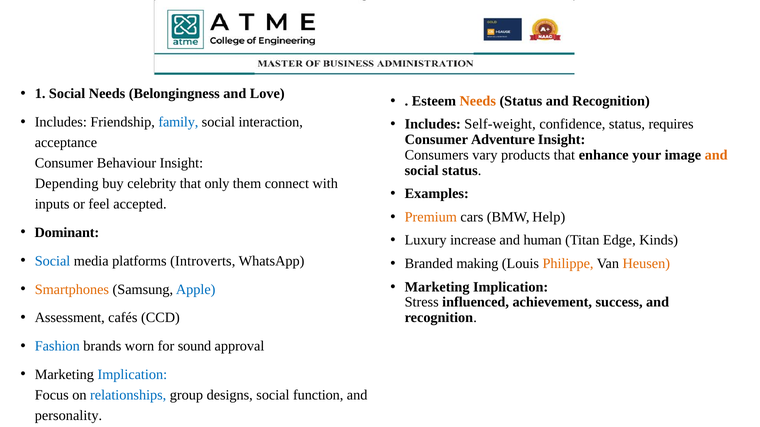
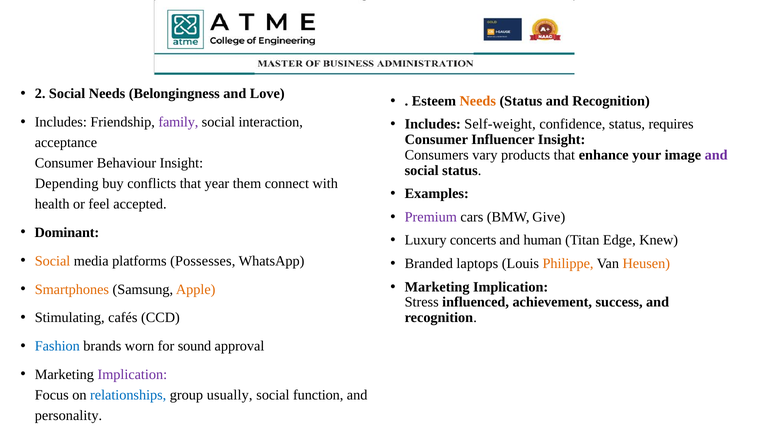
1: 1 -> 2
family colour: blue -> purple
Adventure: Adventure -> Influencer
and at (716, 155) colour: orange -> purple
celebrity: celebrity -> conflicts
only: only -> year
inputs: inputs -> health
Premium colour: orange -> purple
Help: Help -> Give
increase: increase -> concerts
Kinds: Kinds -> Knew
Social at (53, 261) colour: blue -> orange
Introverts: Introverts -> Possesses
making: making -> laptops
Apple colour: blue -> orange
Assessment: Assessment -> Stimulating
Implication at (132, 375) colour: blue -> purple
designs: designs -> usually
